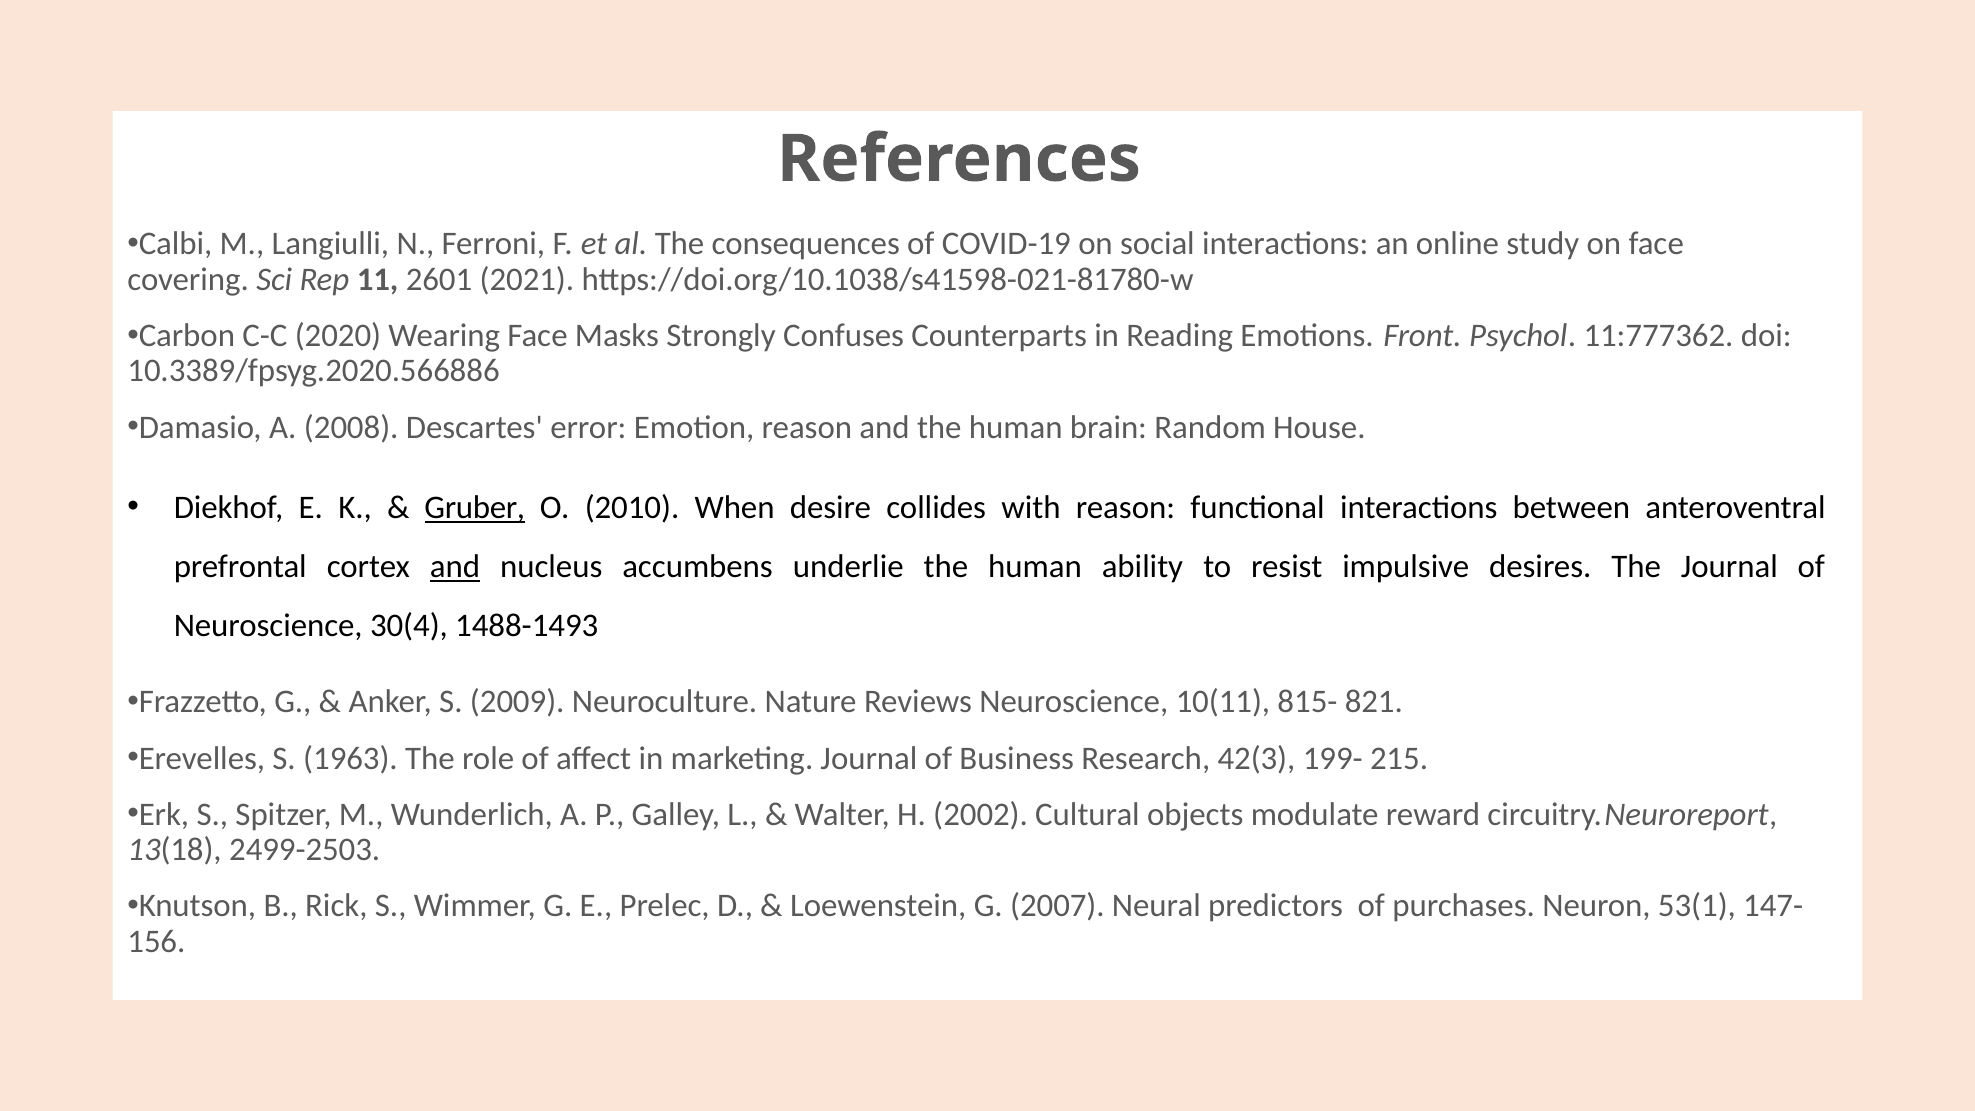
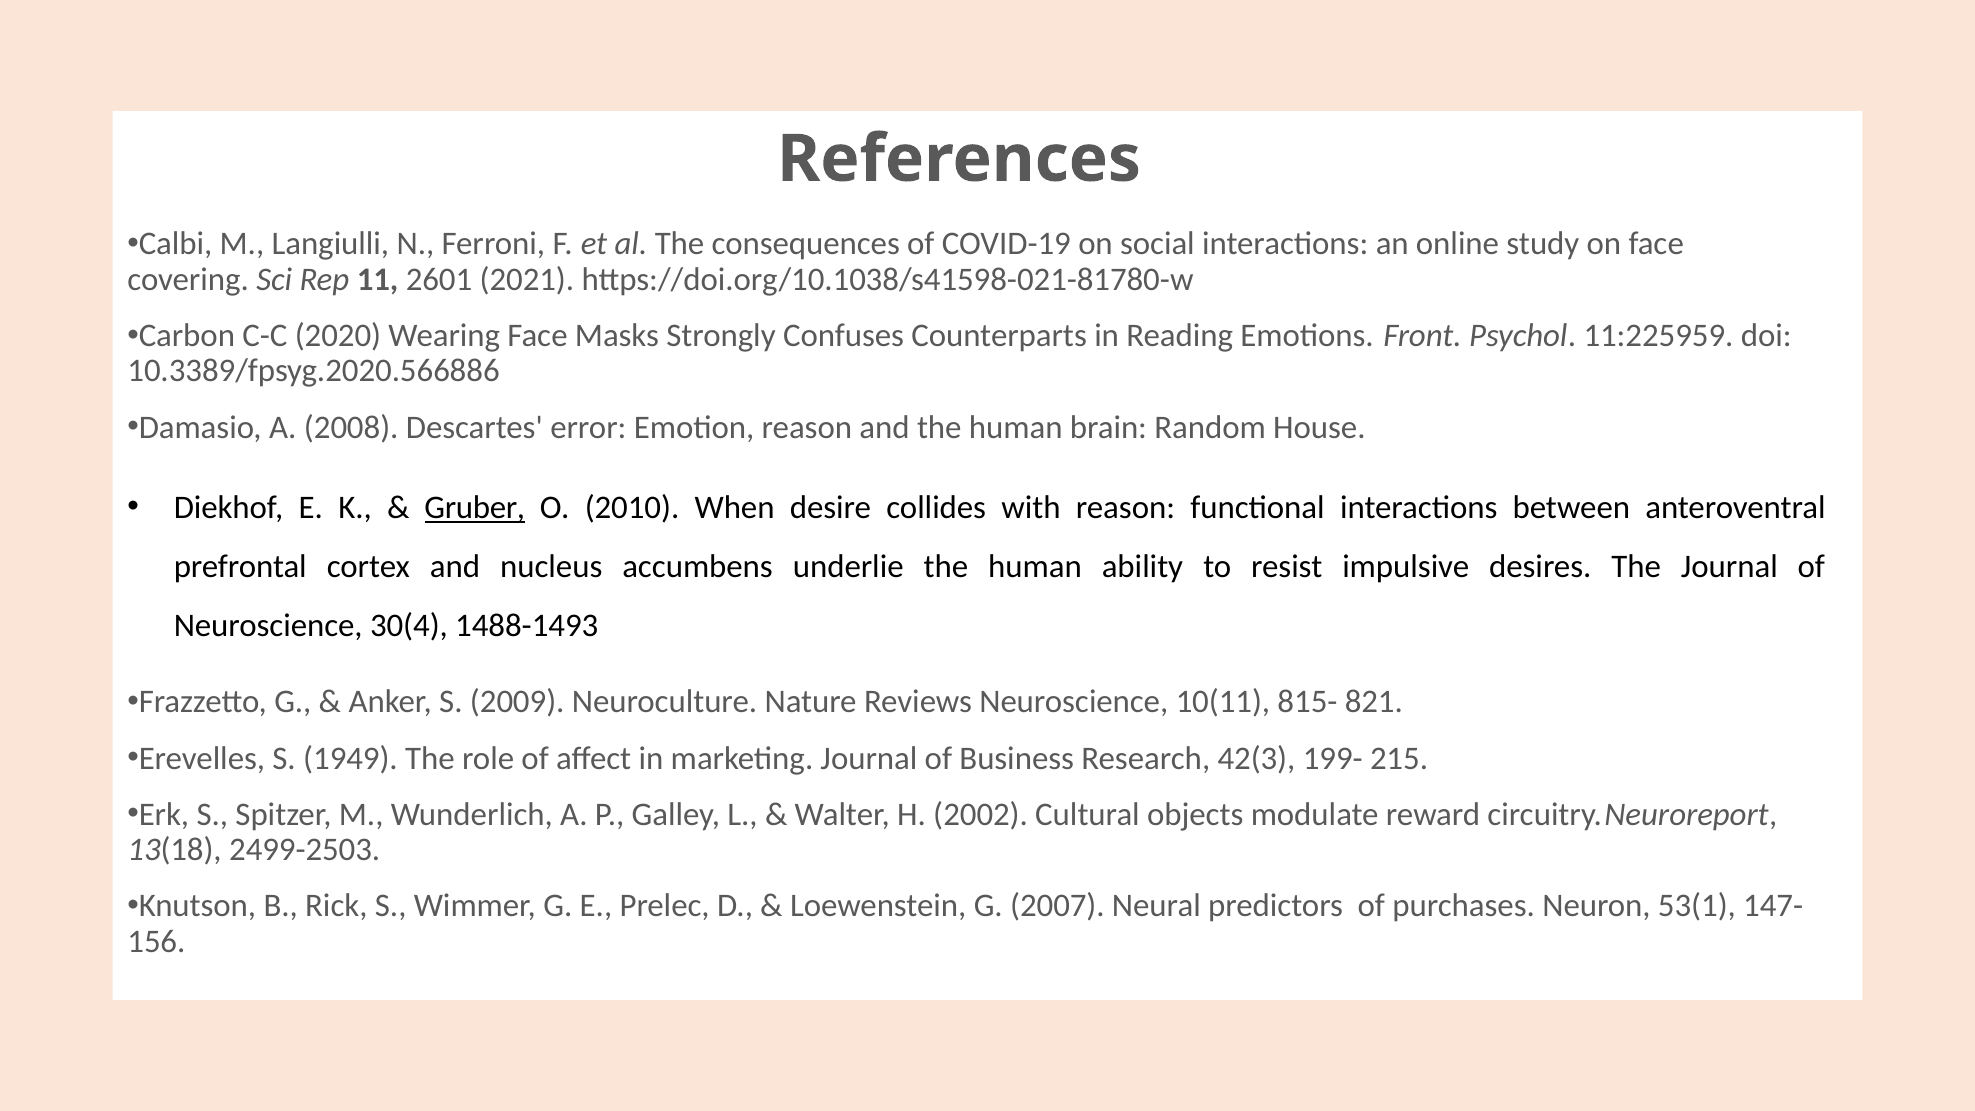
11:777362: 11:777362 -> 11:225959
and at (455, 567) underline: present -> none
1963: 1963 -> 1949
